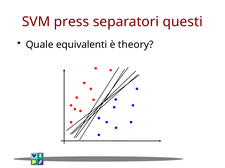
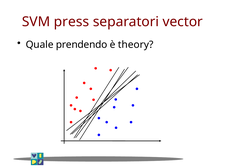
questi: questi -> vector
equivalenti: equivalenti -> prendendo
